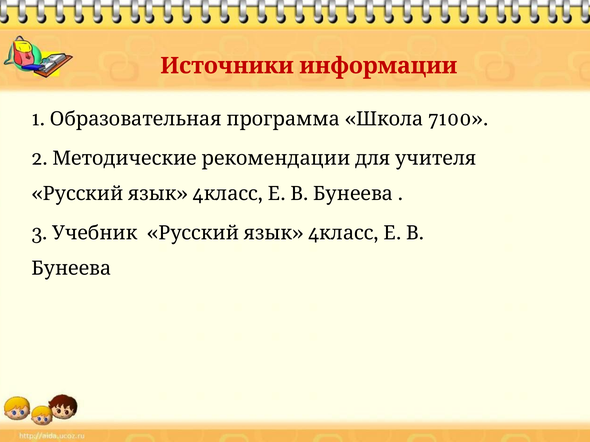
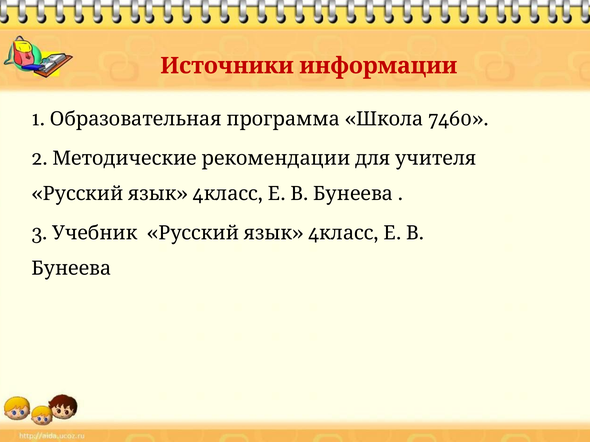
7100: 7100 -> 7460
